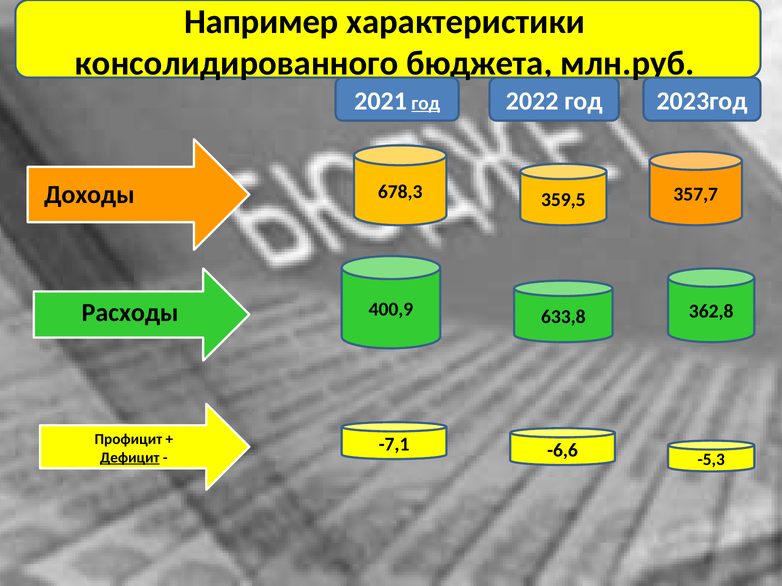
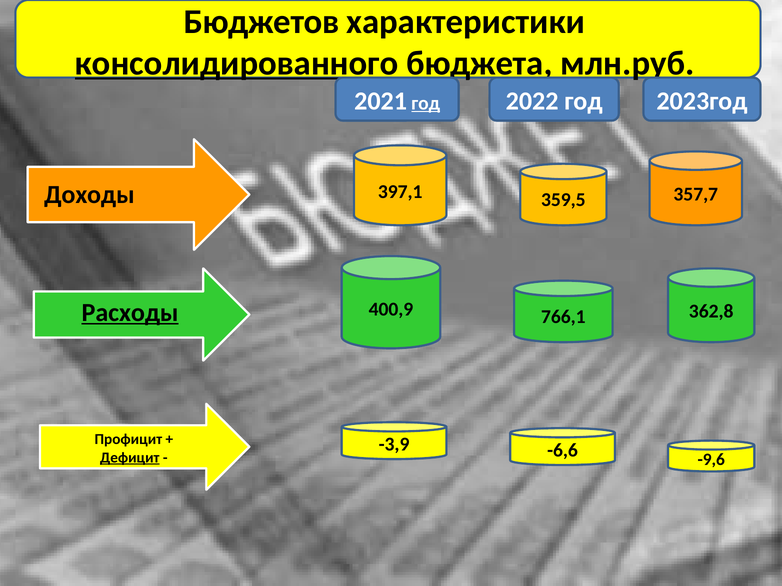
Например: Например -> Бюджетов
консолидированного underline: none -> present
678,3: 678,3 -> 397,1
633,8: 633,8 -> 766,1
Расходы underline: none -> present
-7,1: -7,1 -> -3,9
-5,3: -5,3 -> -9,6
